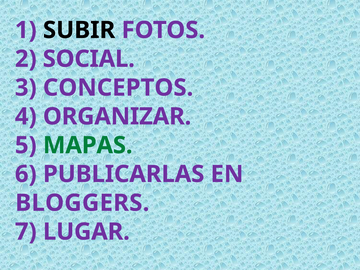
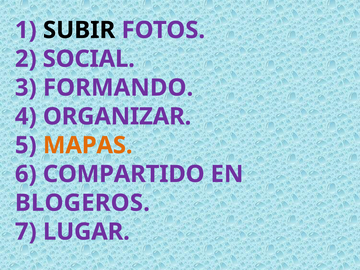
CONCEPTOS: CONCEPTOS -> FORMANDO
MAPAS colour: green -> orange
PUBLICARLAS: PUBLICARLAS -> COMPARTIDO
BLOGGERS: BLOGGERS -> BLOGEROS
